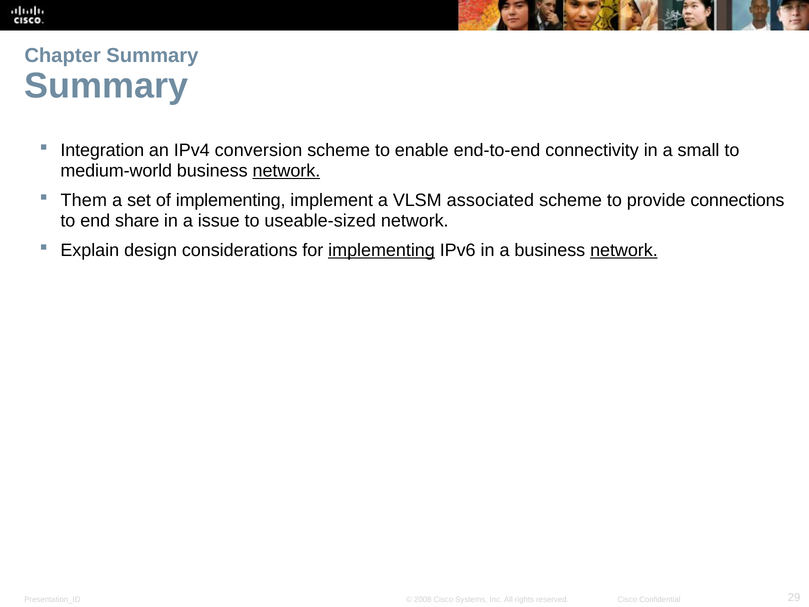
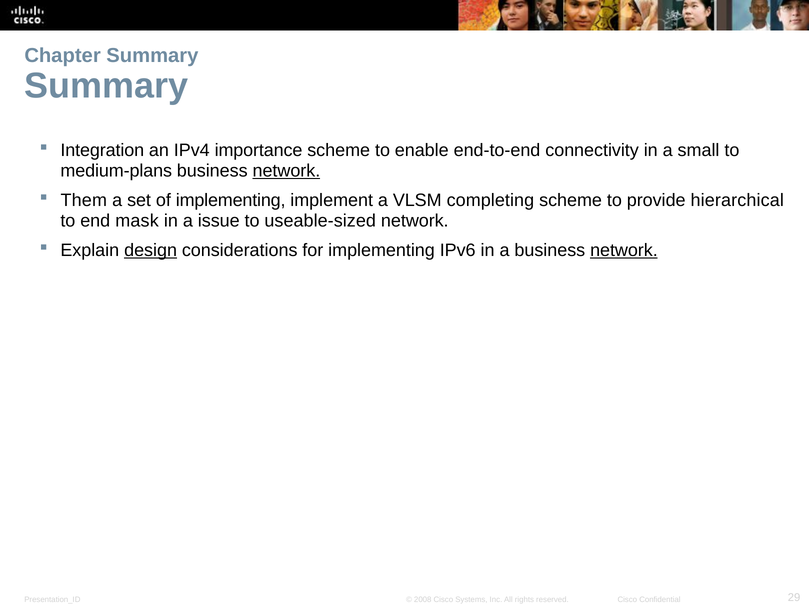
conversion: conversion -> importance
medium-world: medium-world -> medium-plans
associated: associated -> completing
connections: connections -> hierarchical
share: share -> mask
design underline: none -> present
implementing at (382, 250) underline: present -> none
